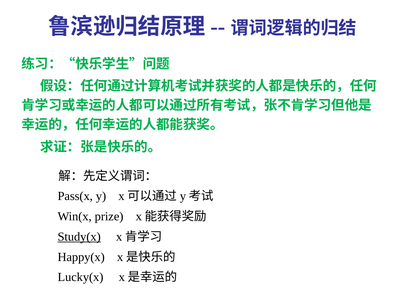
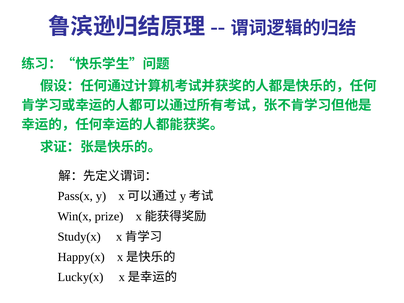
Study(x underline: present -> none
